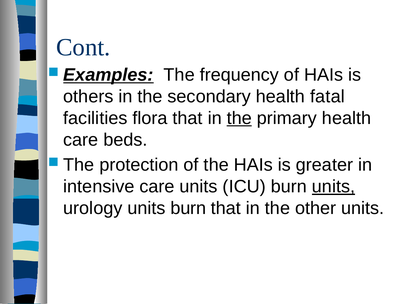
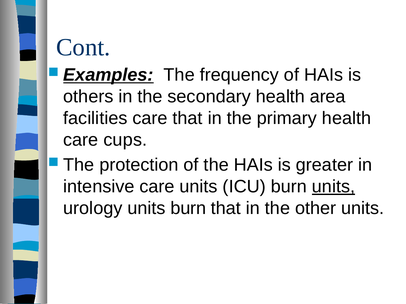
fatal: fatal -> area
facilities flora: flora -> care
the at (239, 118) underline: present -> none
beds: beds -> cups
